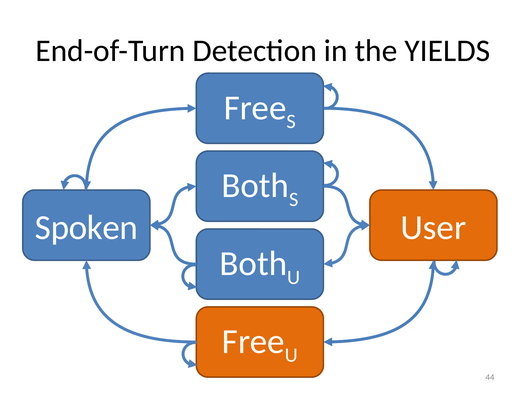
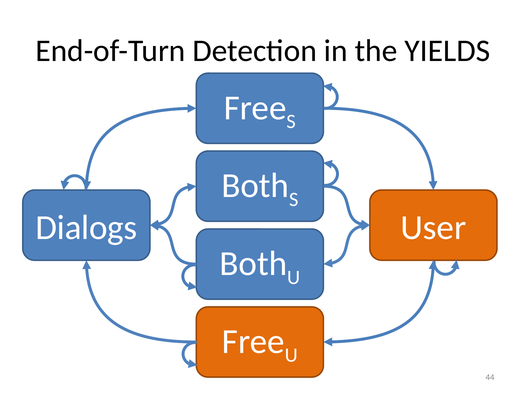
Spoken: Spoken -> Dialogs
